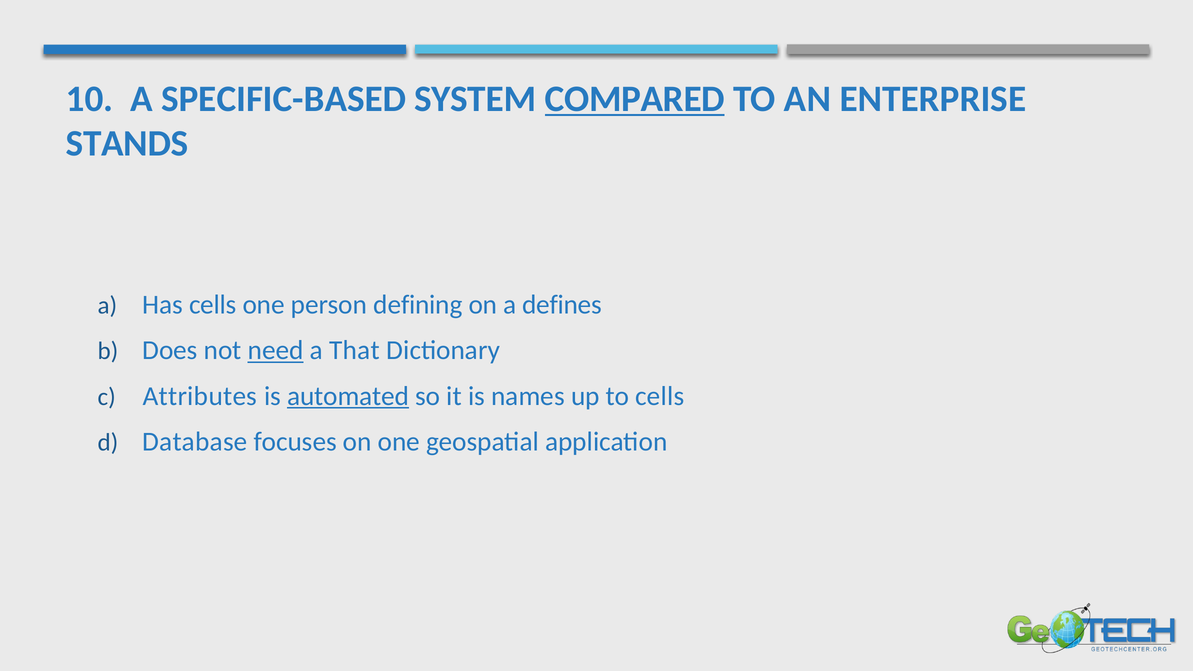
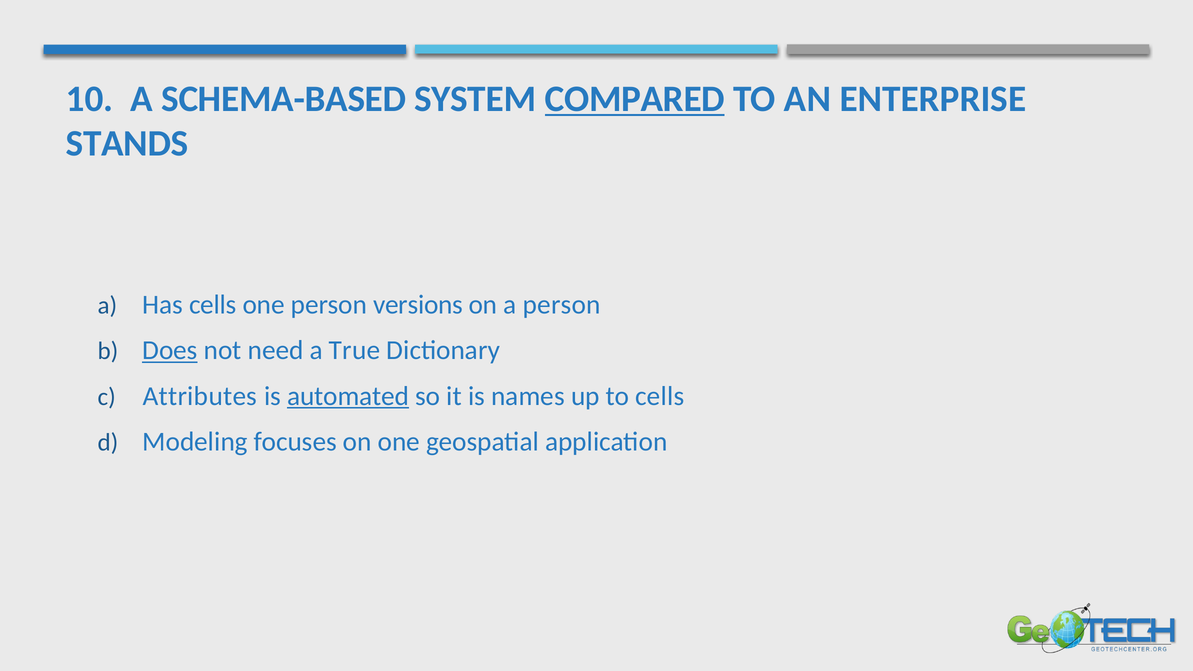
SPECIFIC-BASED: SPECIFIC-BASED -> SCHEMA-BASED
defining: defining -> versions
a defines: defines -> person
Does underline: none -> present
need underline: present -> none
That: That -> True
Database: Database -> Modeling
